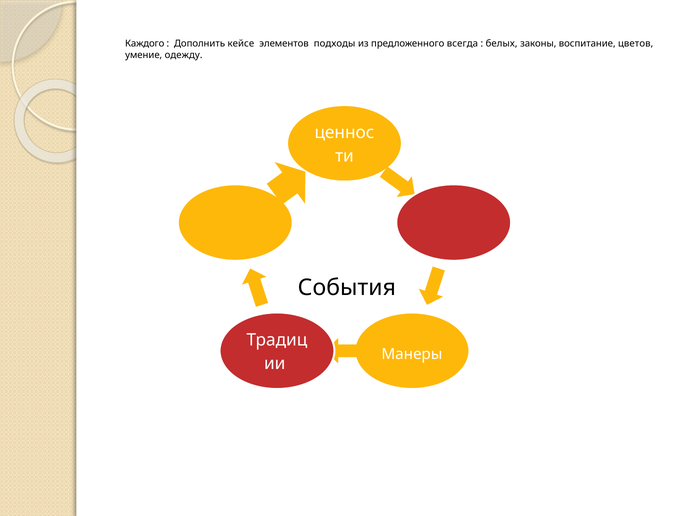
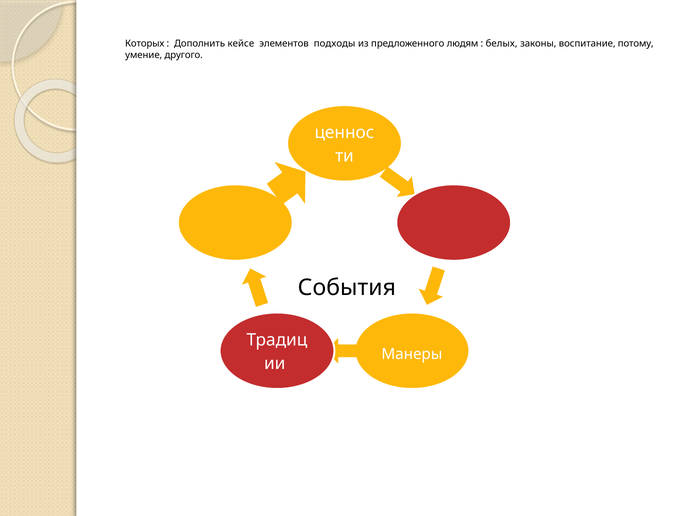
Каждого: Каждого -> Которых
всегда: всегда -> людям
цветов: цветов -> потому
одежду: одежду -> другого
